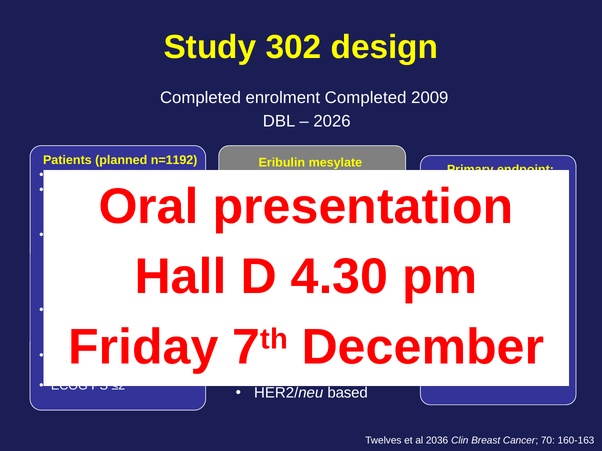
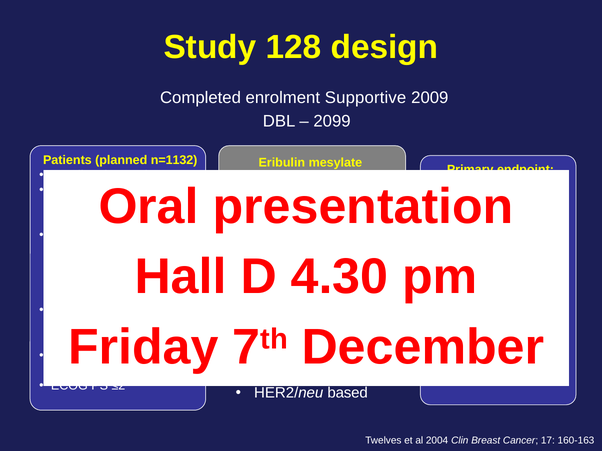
302: 302 -> 128
enrolment Completed: Completed -> Supportive
2026: 2026 -> 2099
n=1192: n=1192 -> n=1132
2036: 2036 -> 2004
70: 70 -> 17
